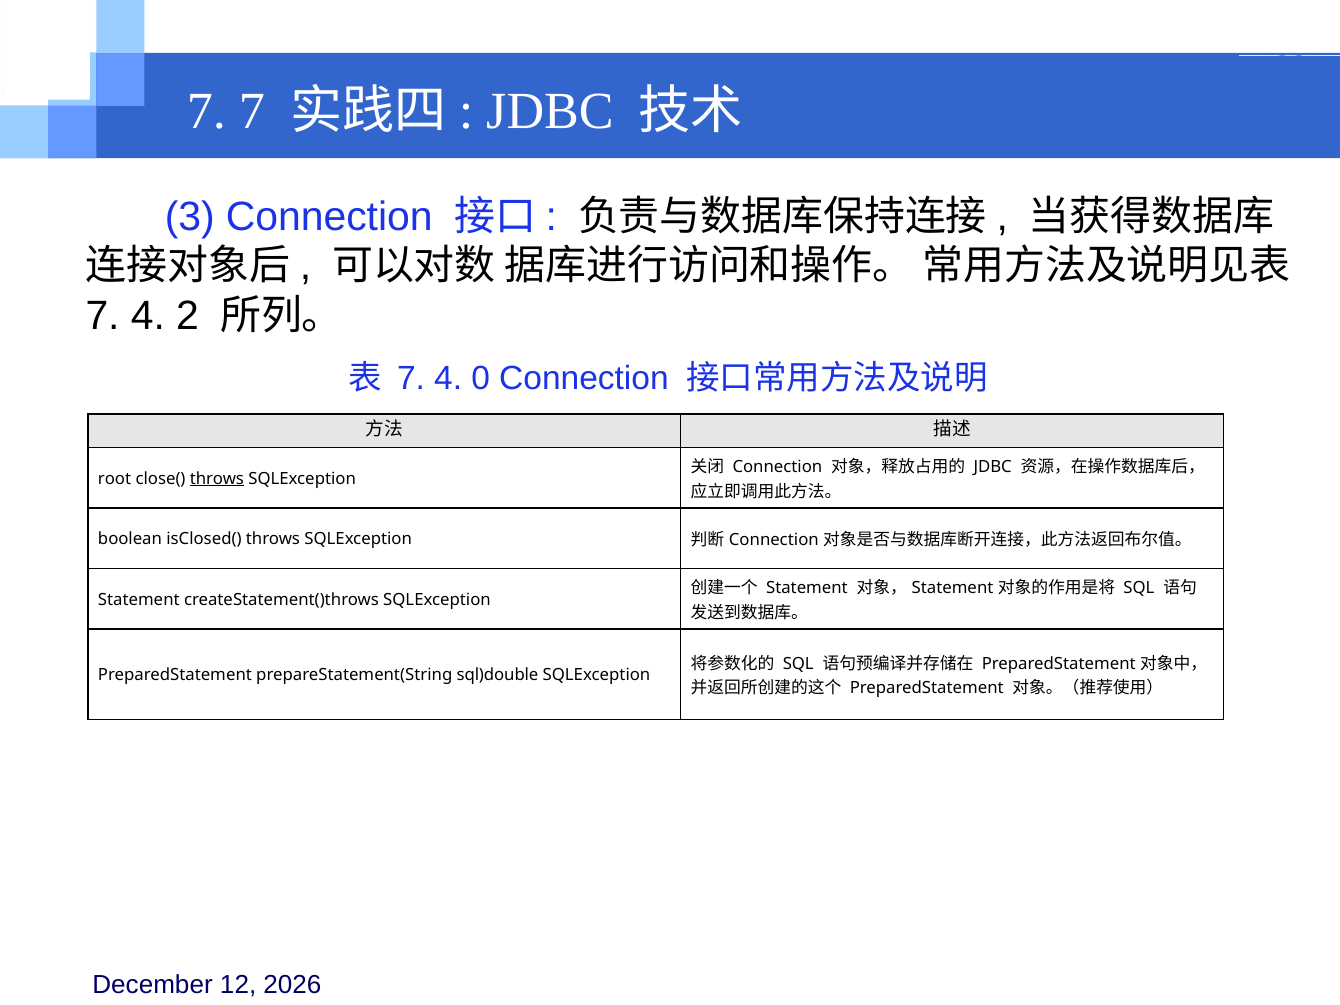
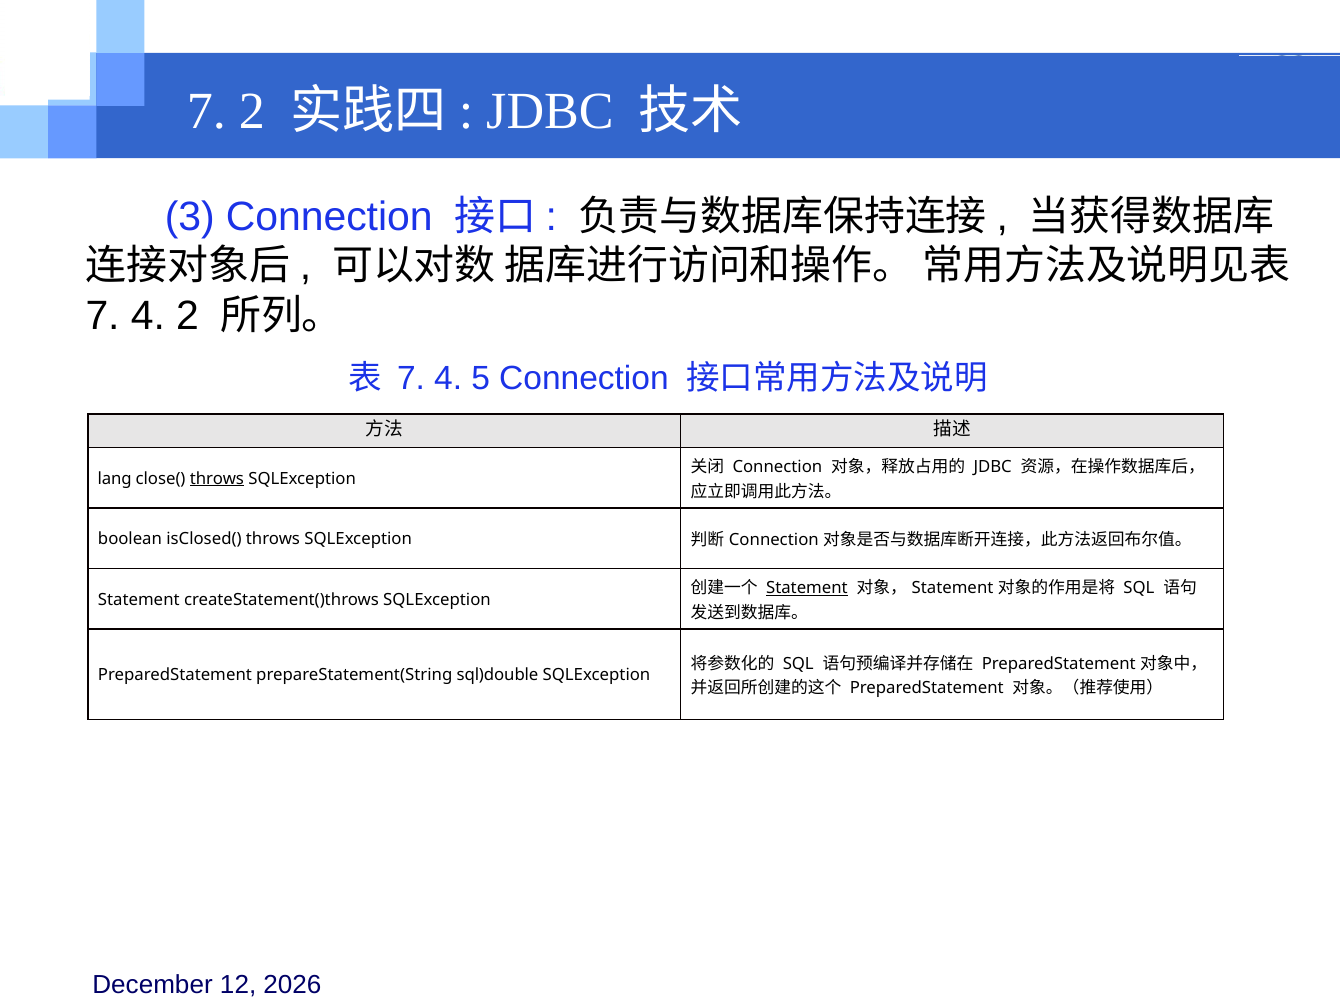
7 7: 7 -> 2
0: 0 -> 5
root: root -> lang
Statement at (807, 588) underline: none -> present
